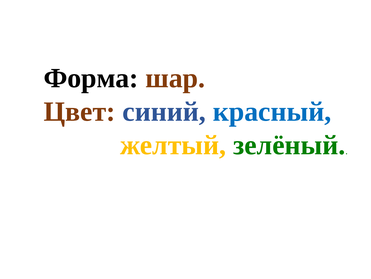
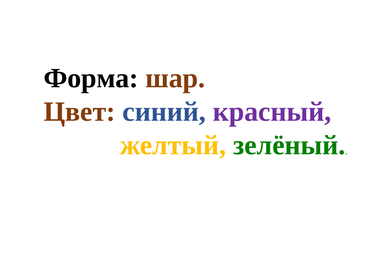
красный colour: blue -> purple
